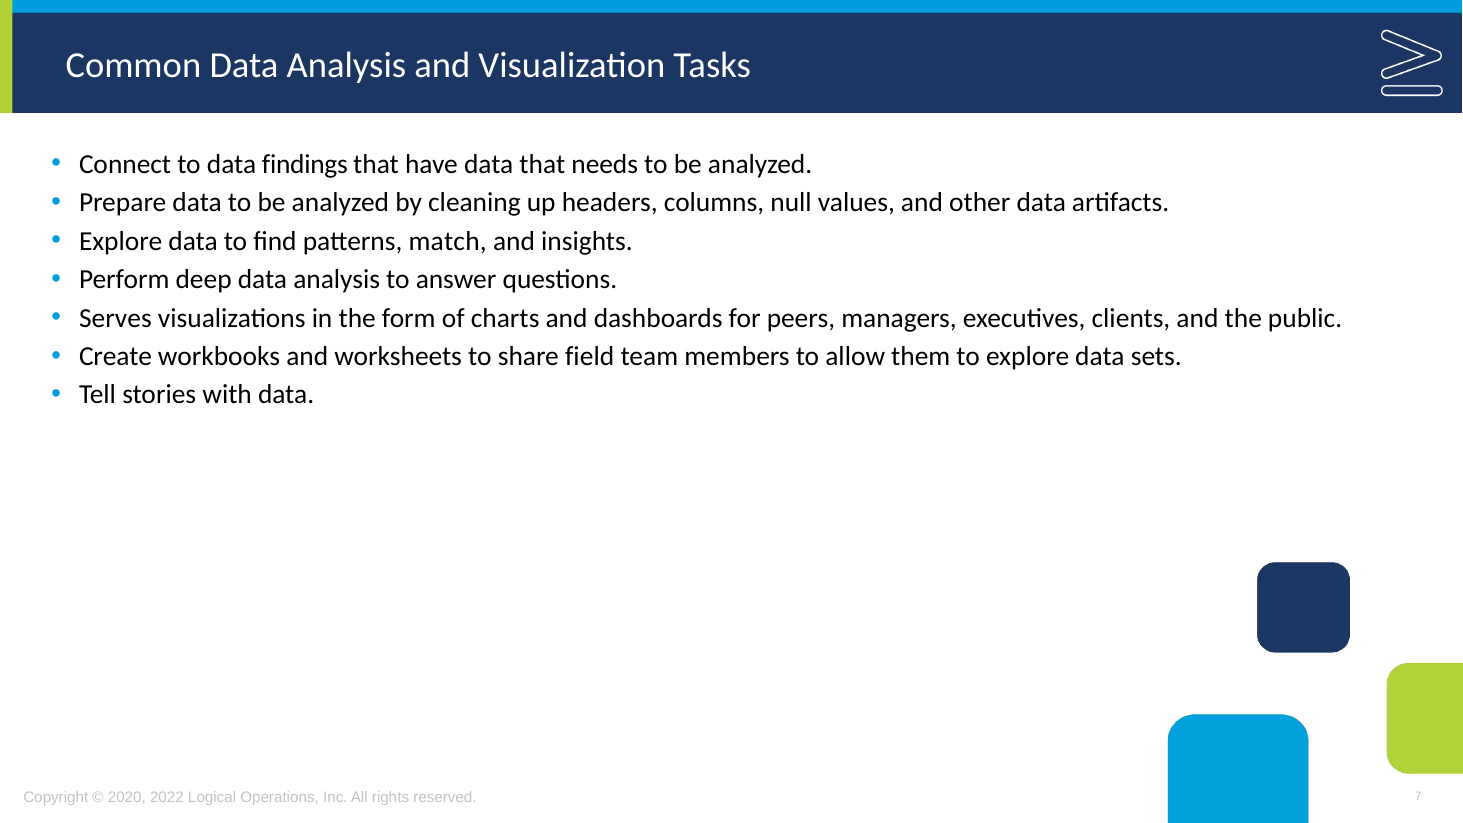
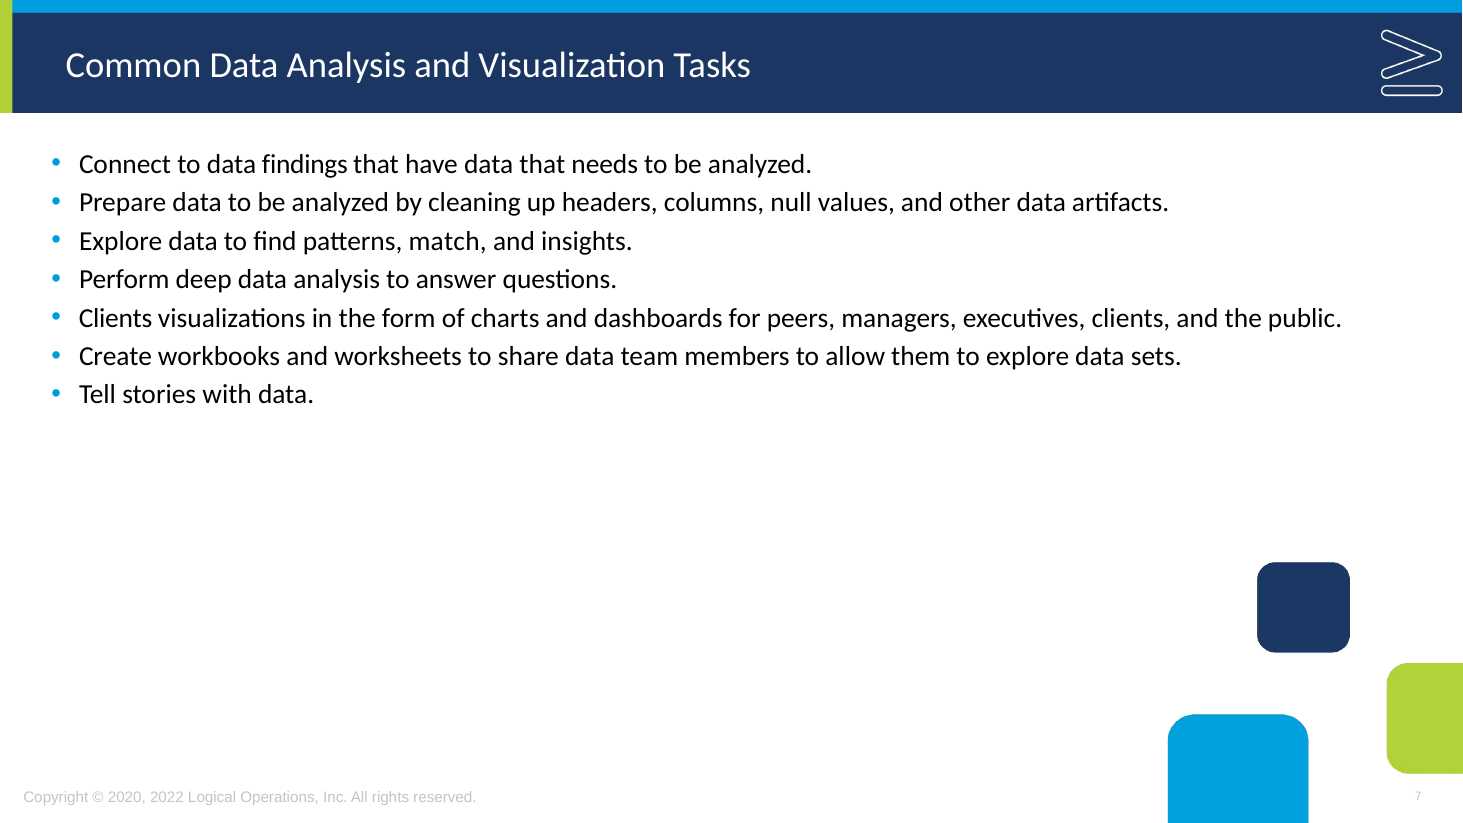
Serves at (115, 318): Serves -> Clients
share field: field -> data
